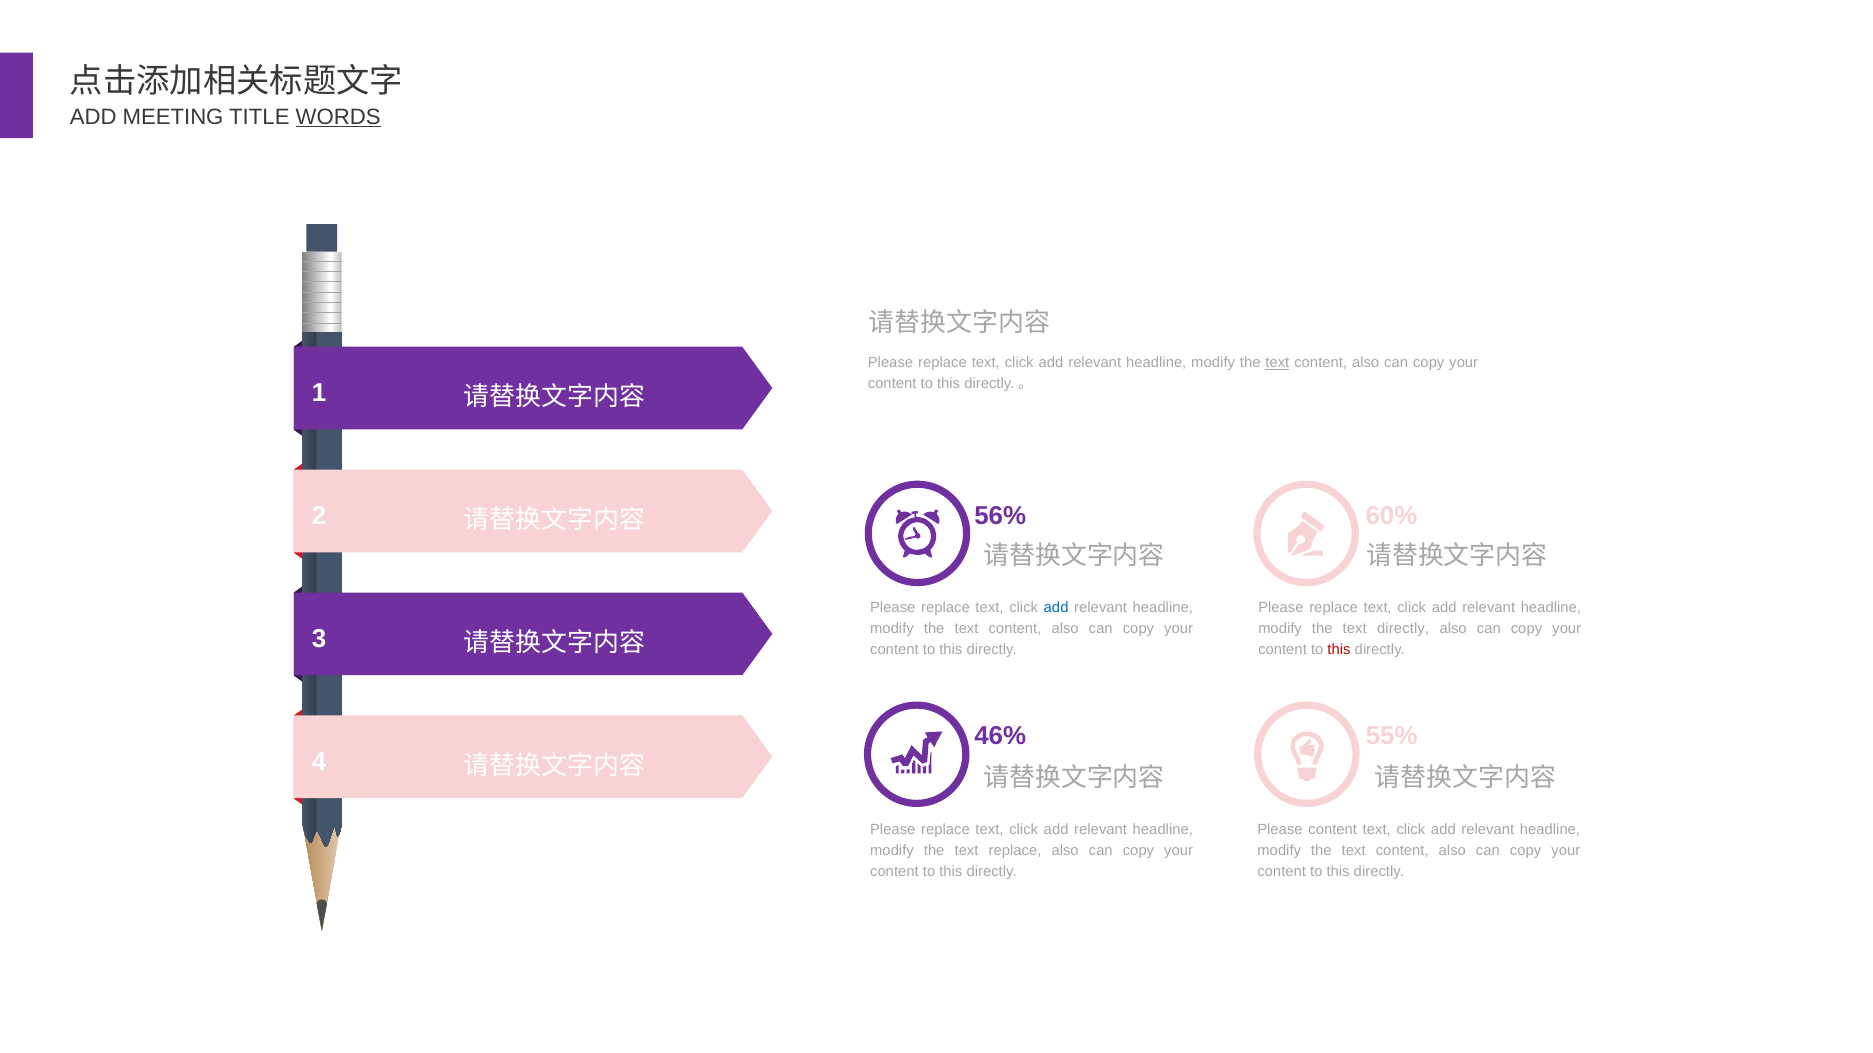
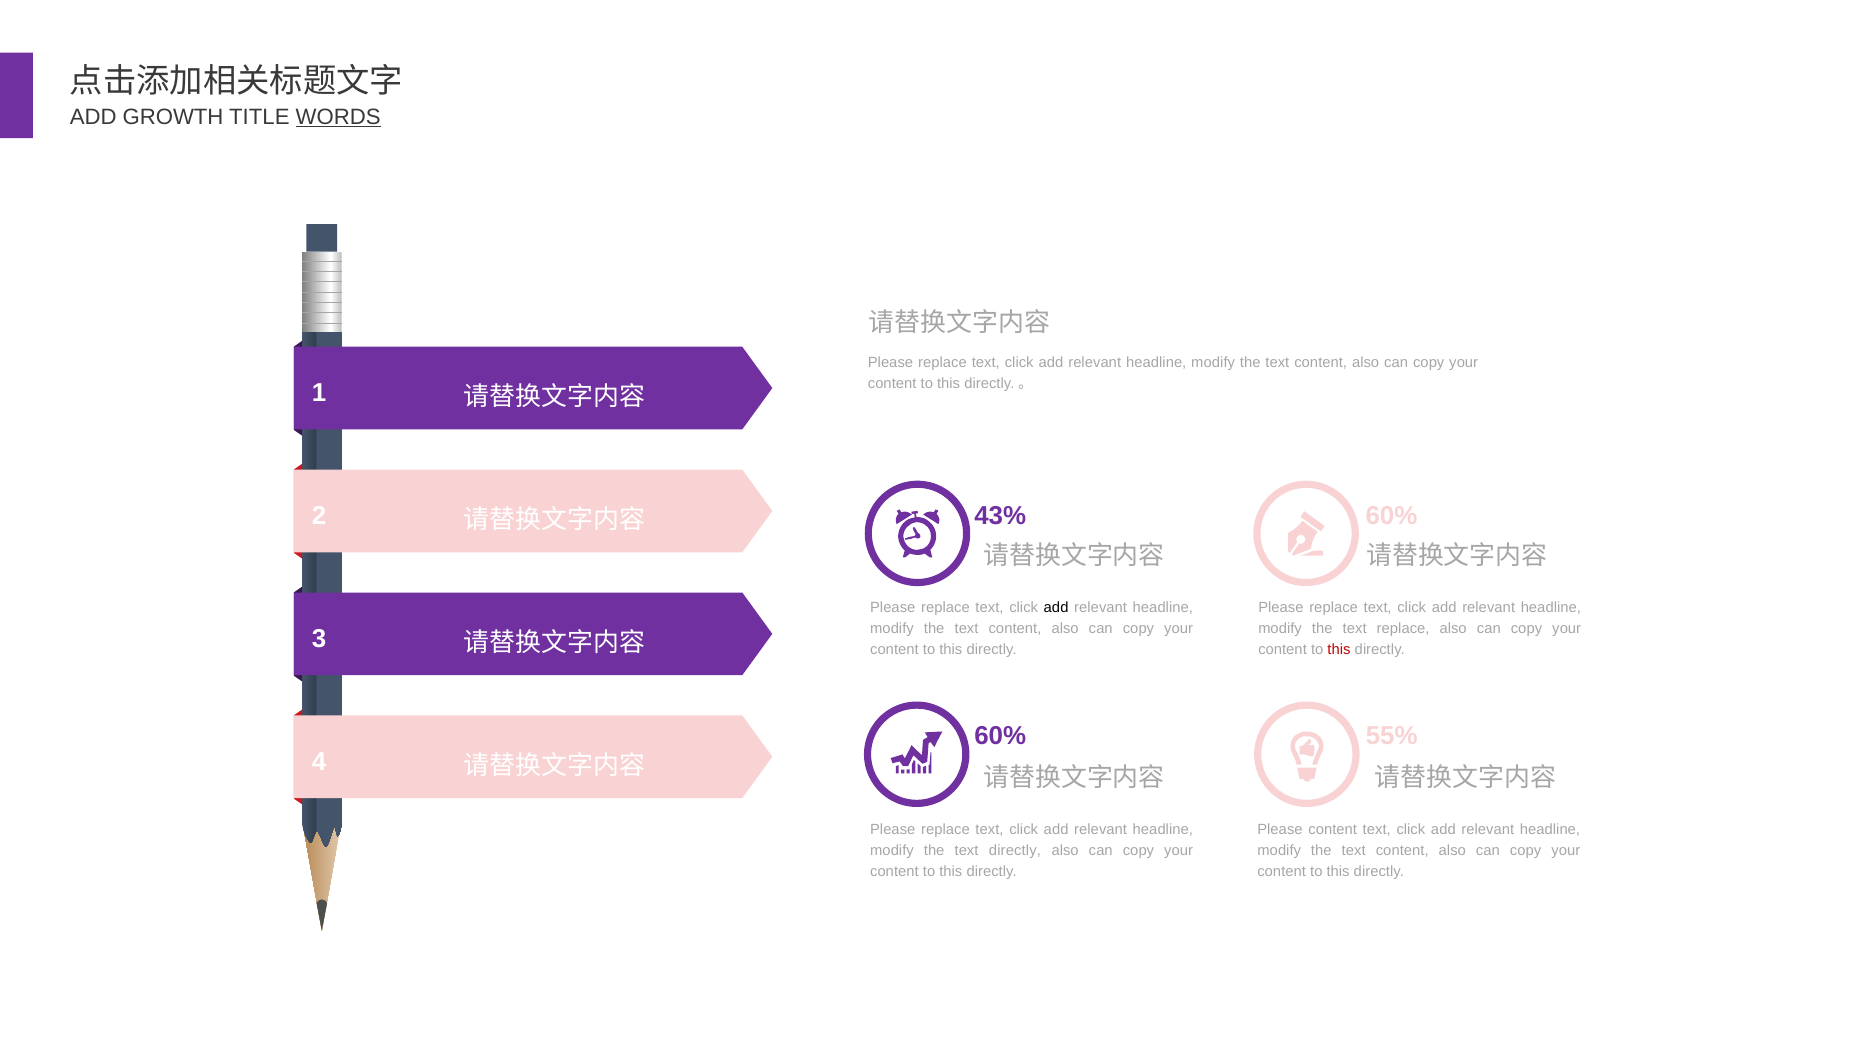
MEETING: MEETING -> GROWTH
text at (1277, 363) underline: present -> none
56%: 56% -> 43%
add at (1056, 608) colour: blue -> black
text directly: directly -> replace
46% at (1000, 737): 46% -> 60%
text replace: replace -> directly
